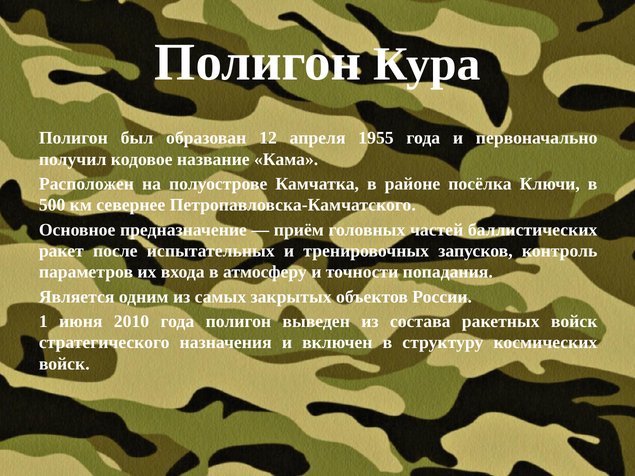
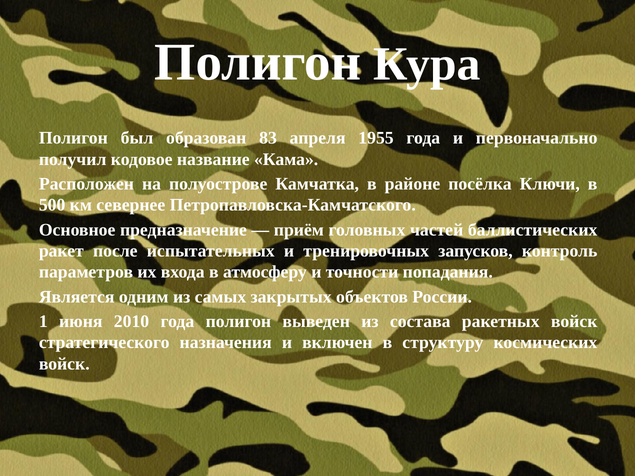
12: 12 -> 83
